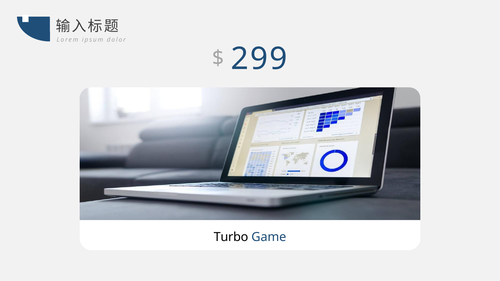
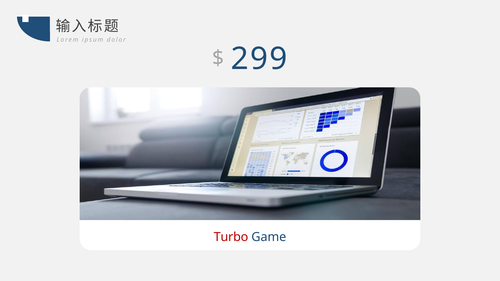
Turbo colour: black -> red
